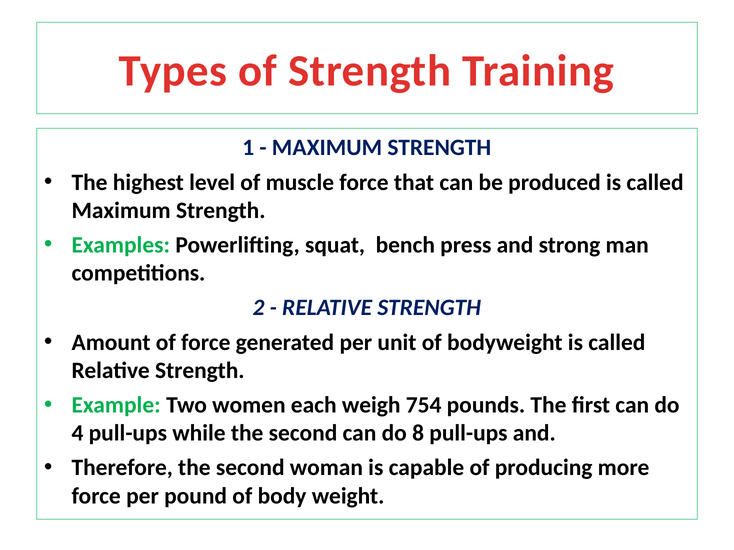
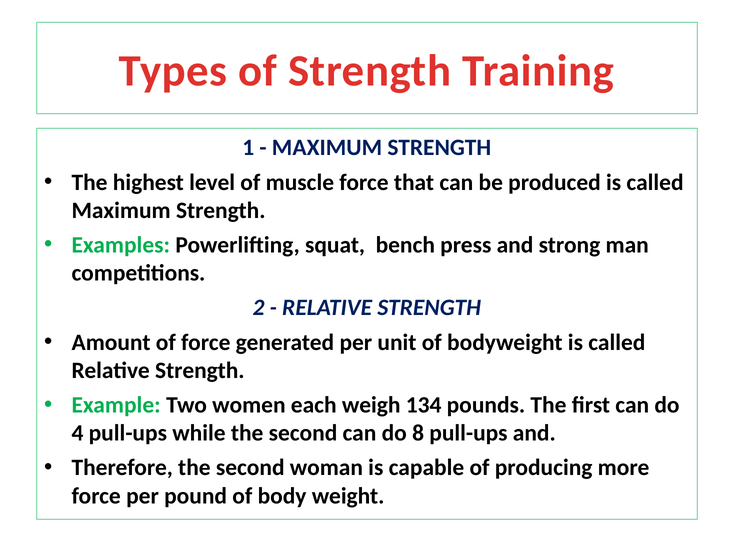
754: 754 -> 134
